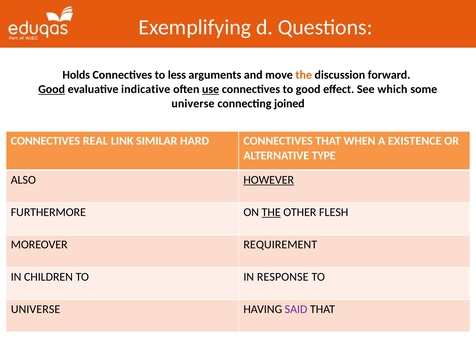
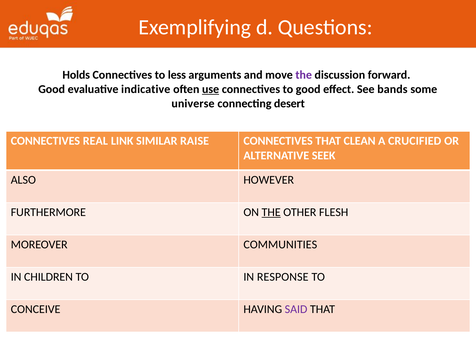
the at (304, 75) colour: orange -> purple
Good at (52, 89) underline: present -> none
which: which -> bands
joined: joined -> desert
HARD: HARD -> RAISE
WHEN: WHEN -> CLEAN
EXISTENCE: EXISTENCE -> CRUCIFIED
TYPE: TYPE -> SEEK
HOWEVER underline: present -> none
REQUIREMENT: REQUIREMENT -> COMMUNITIES
UNIVERSE at (36, 309): UNIVERSE -> CONCEIVE
